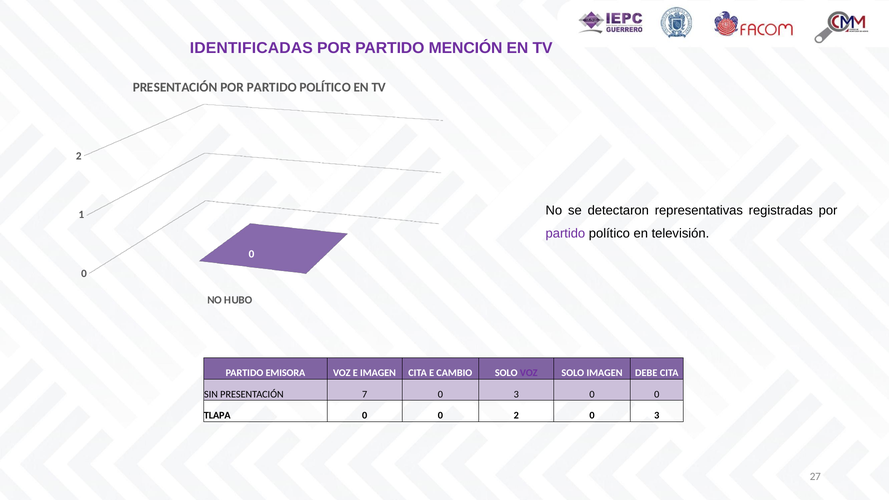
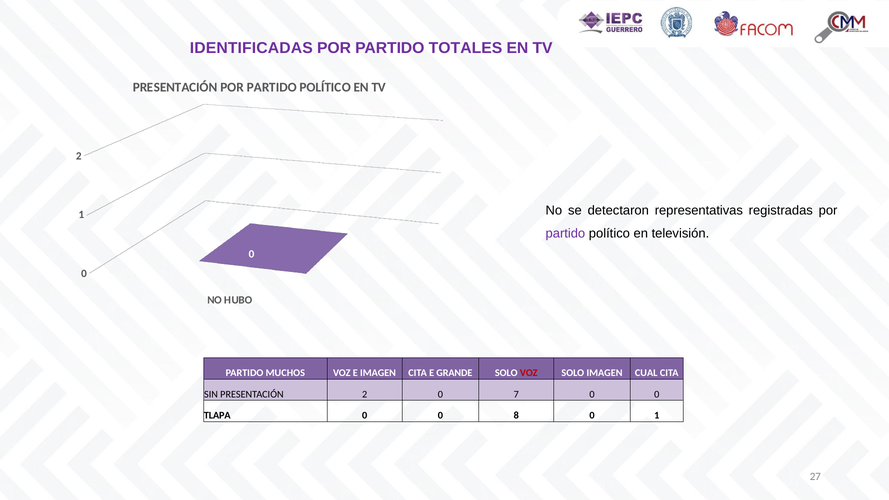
MENCIÓN: MENCIÓN -> TOTALES
EMISORA: EMISORA -> MUCHOS
CAMBIO: CAMBIO -> GRANDE
VOZ at (529, 373) colour: purple -> red
DEBE: DEBE -> CUAL
PRESENTACIÓN 7: 7 -> 2
3 at (516, 394): 3 -> 7
0 2: 2 -> 8
3 at (657, 416): 3 -> 1
